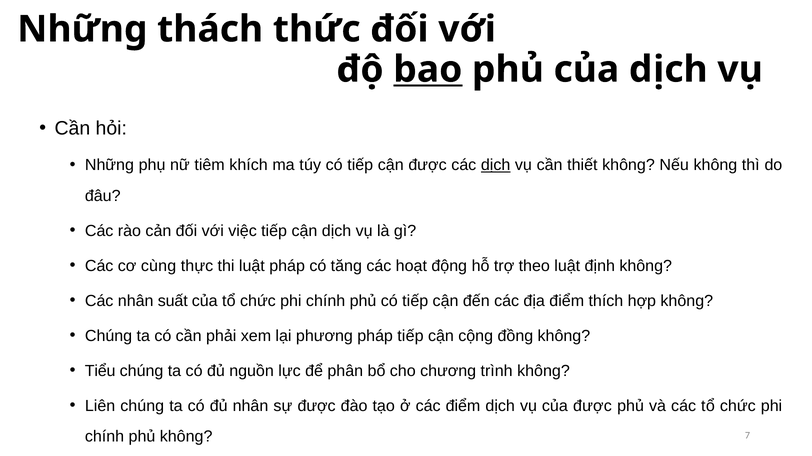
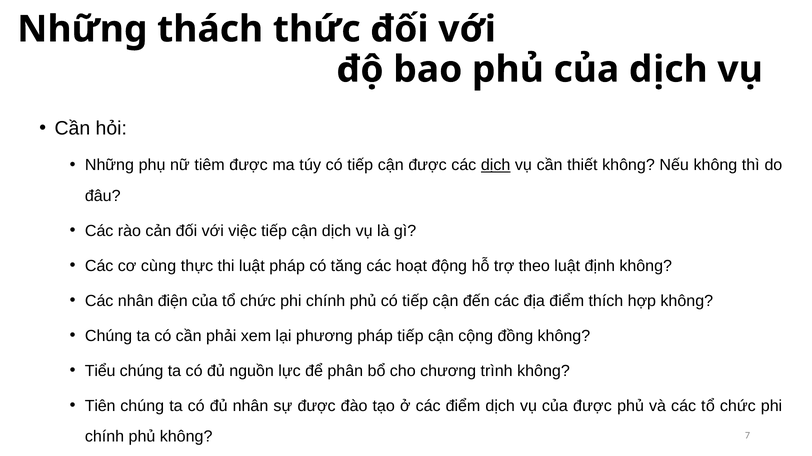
bao underline: present -> none
tiêm khích: khích -> được
suất: suất -> điện
Liên: Liên -> Tiên
